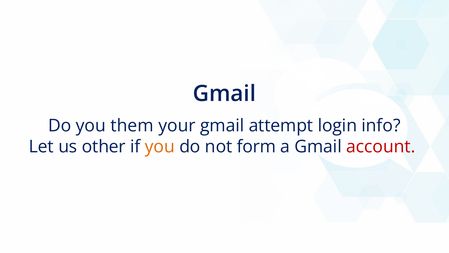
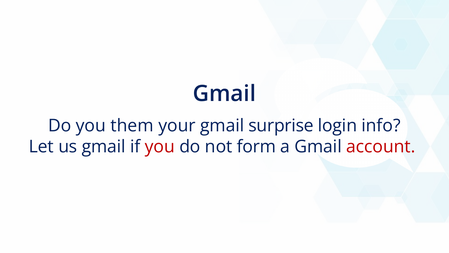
attempt: attempt -> surprise
us other: other -> gmail
you at (160, 147) colour: orange -> red
